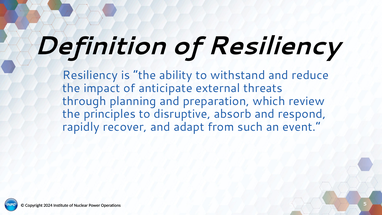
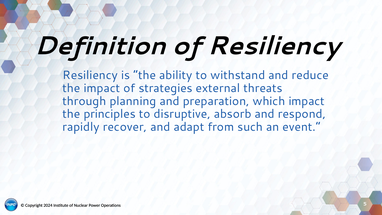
anticipate: anticipate -> strategies
which review: review -> impact
